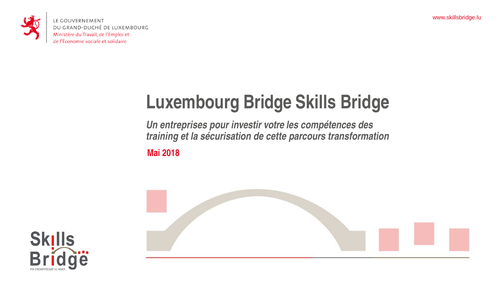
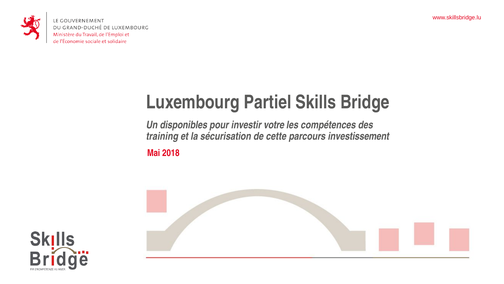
Luxembourg Bridge: Bridge -> Partiel
entreprises: entreprises -> disponibles
transformation: transformation -> investissement
